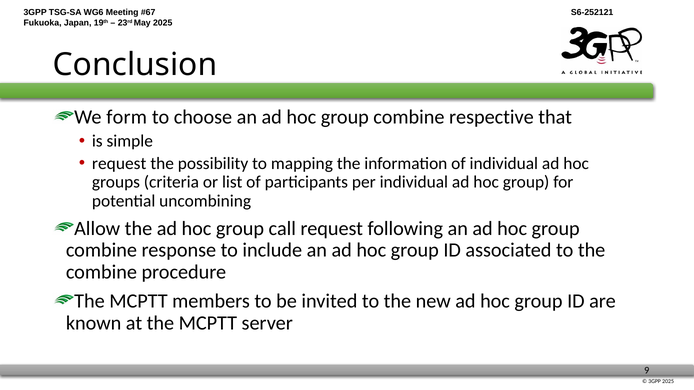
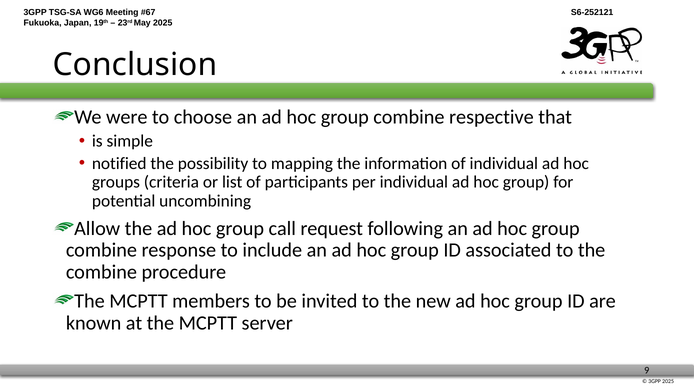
form: form -> were
request at (119, 164): request -> notified
